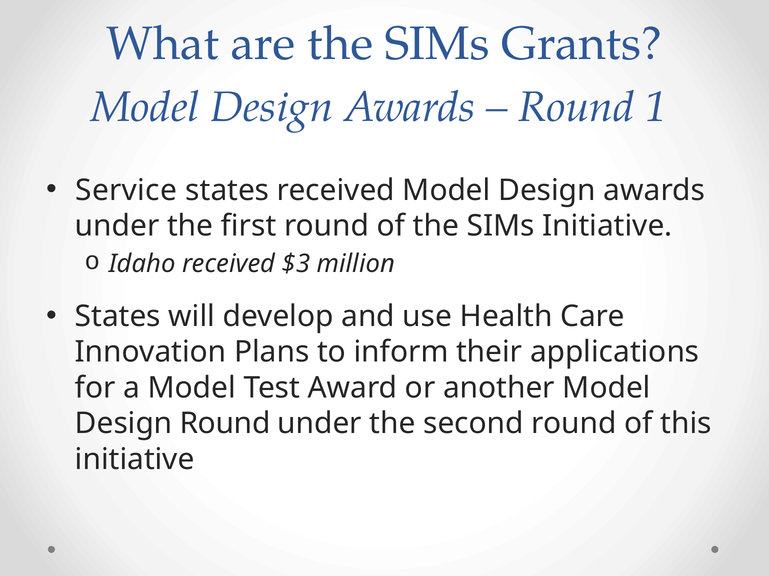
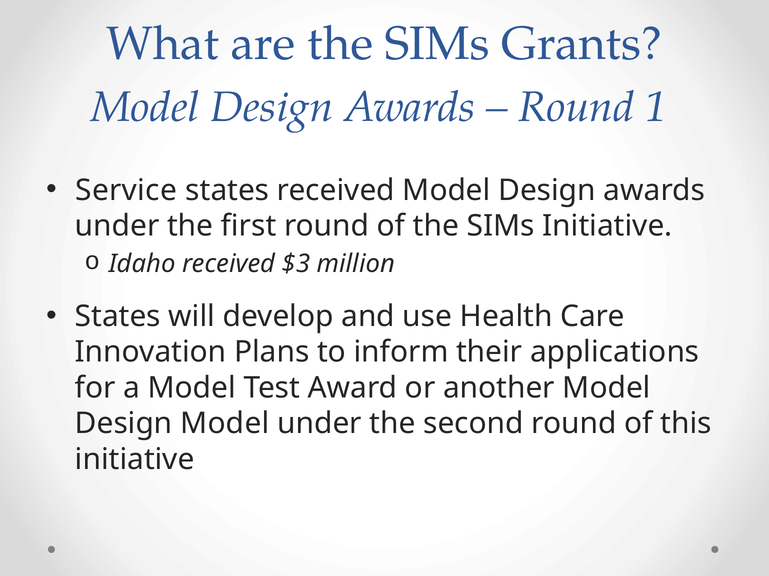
Design Round: Round -> Model
